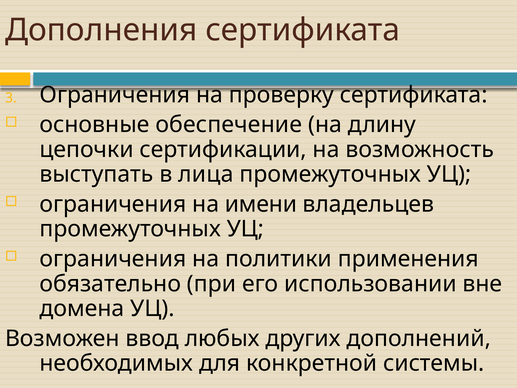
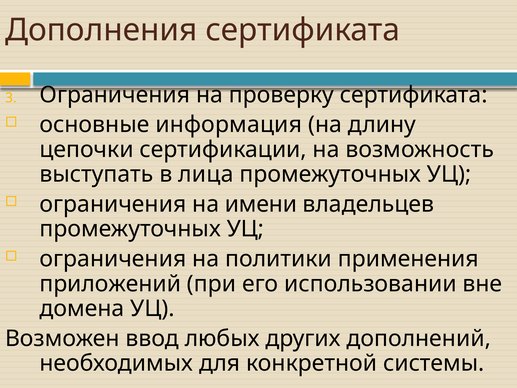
обеспечение: обеспечение -> информация
обязательно: обязательно -> приложений
